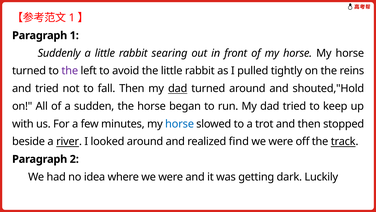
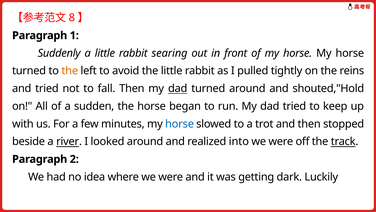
1 at (72, 18): 1 -> 8
the at (70, 71) colour: purple -> orange
find: find -> into
